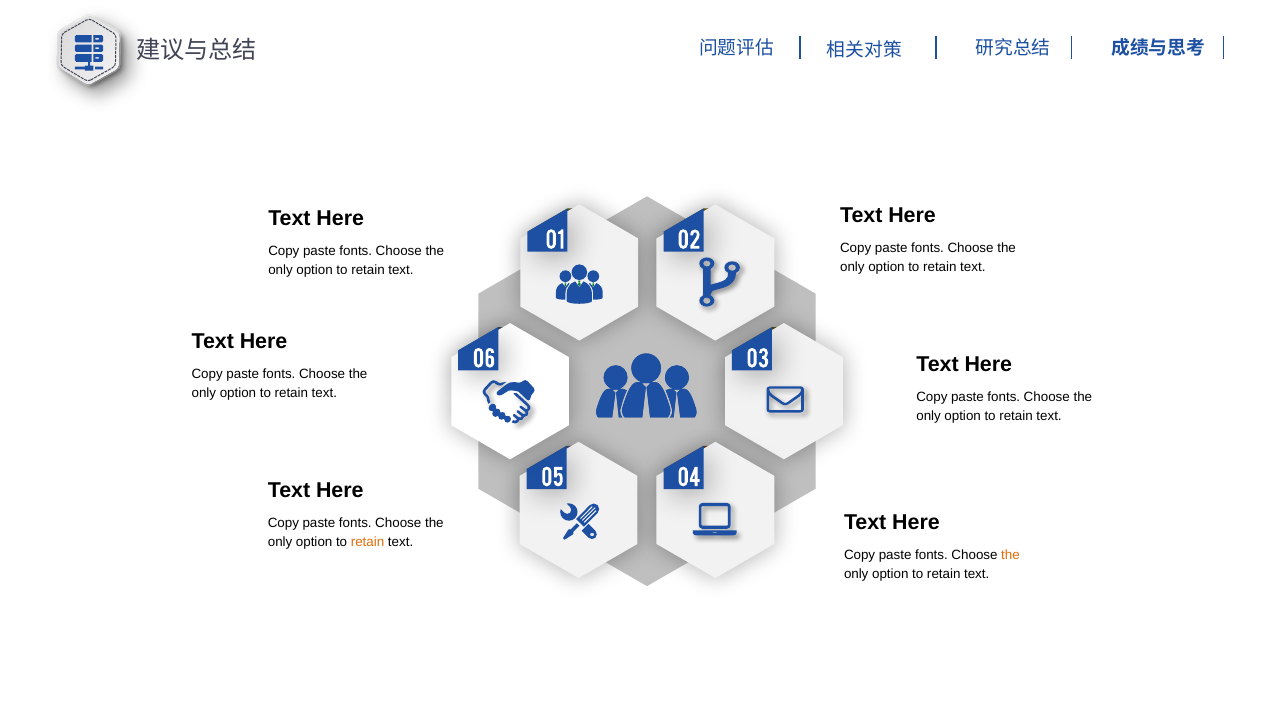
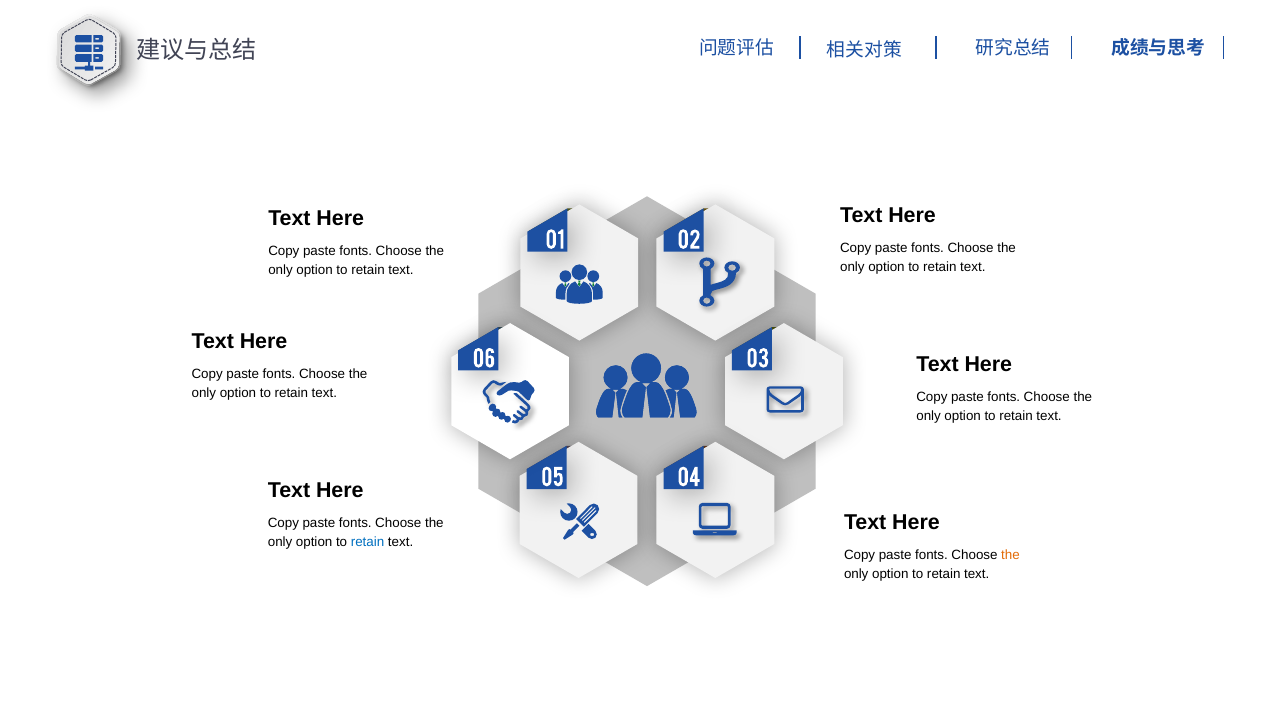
retain at (368, 541) colour: orange -> blue
